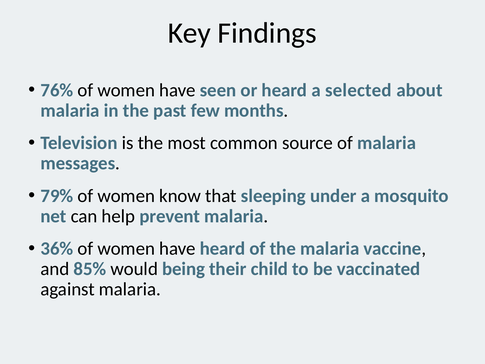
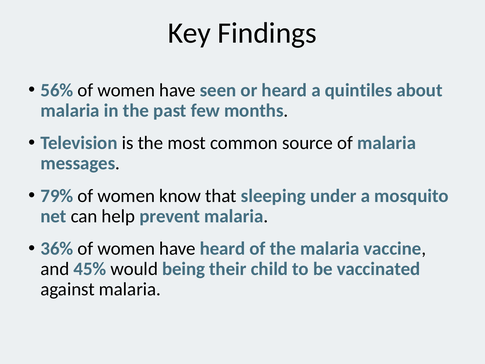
76%: 76% -> 56%
selected: selected -> quintiles
85%: 85% -> 45%
